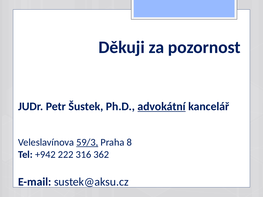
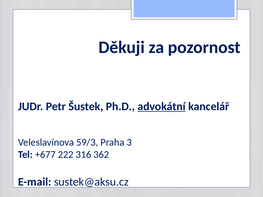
59/3 underline: present -> none
8: 8 -> 3
+942: +942 -> +677
